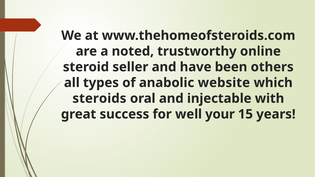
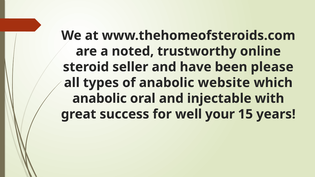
others: others -> please
steroids at (99, 99): steroids -> anabolic
